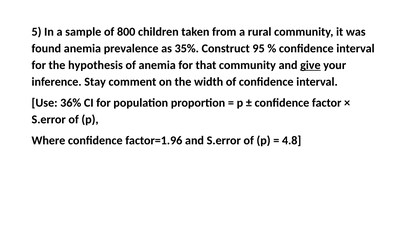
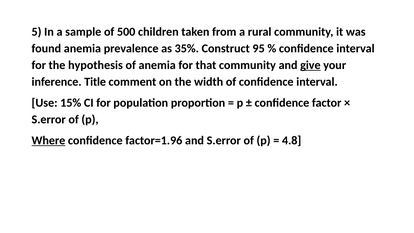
800: 800 -> 500
Stay: Stay -> Title
36%: 36% -> 15%
Where underline: none -> present
